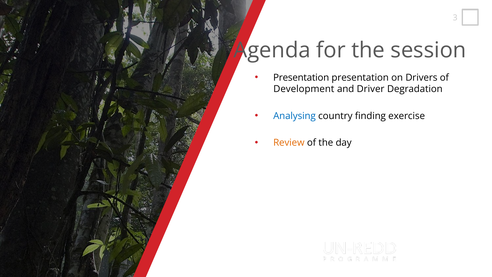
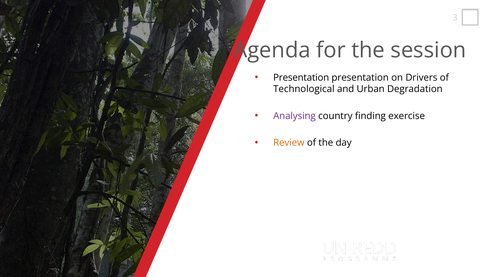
Development: Development -> Technological
Driver: Driver -> Urban
Analysing colour: blue -> purple
